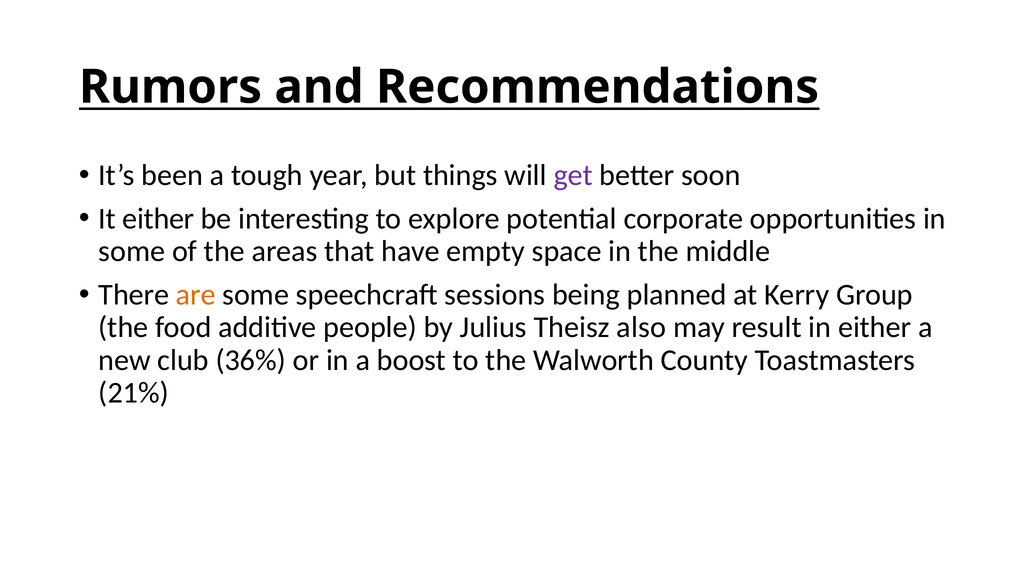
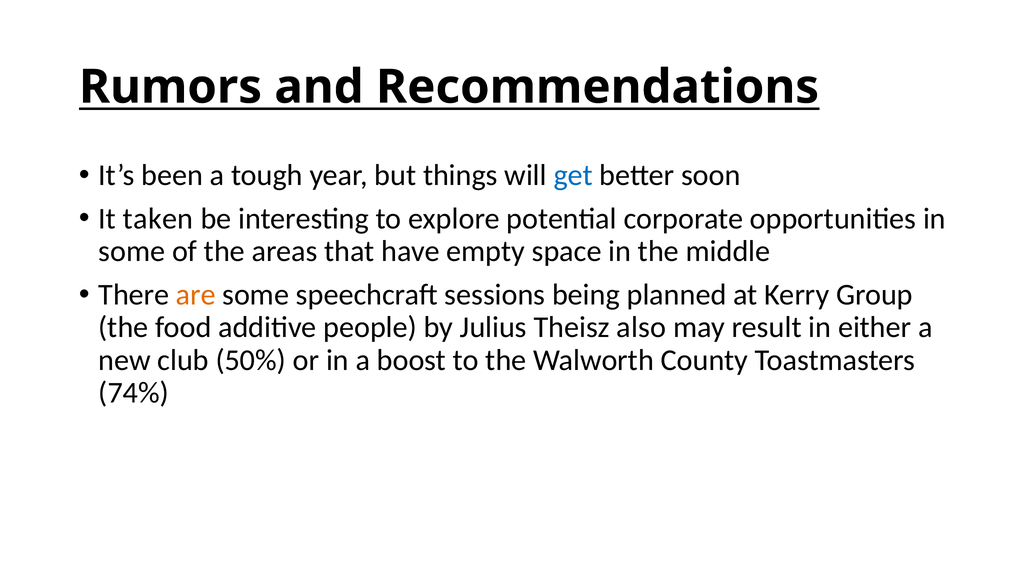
get colour: purple -> blue
It either: either -> taken
36%: 36% -> 50%
21%: 21% -> 74%
